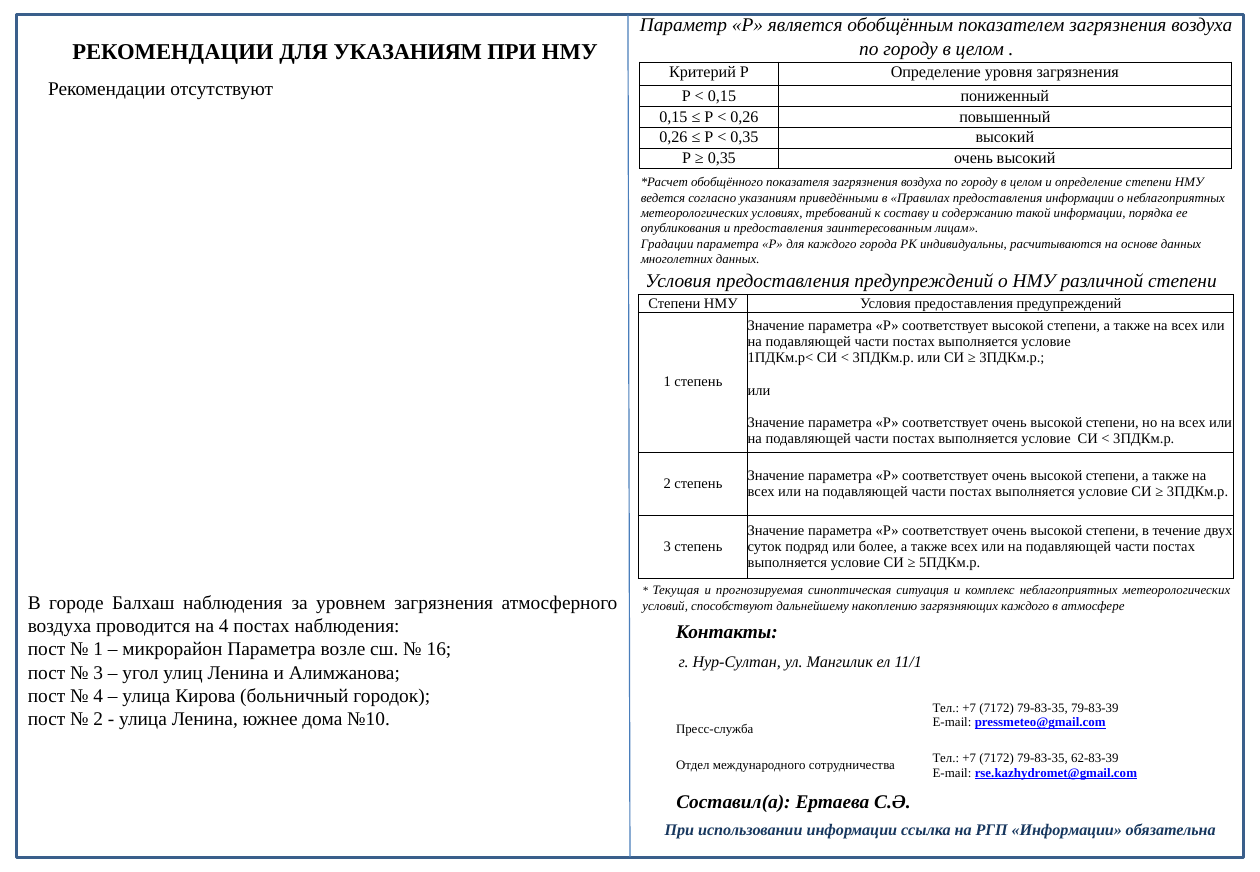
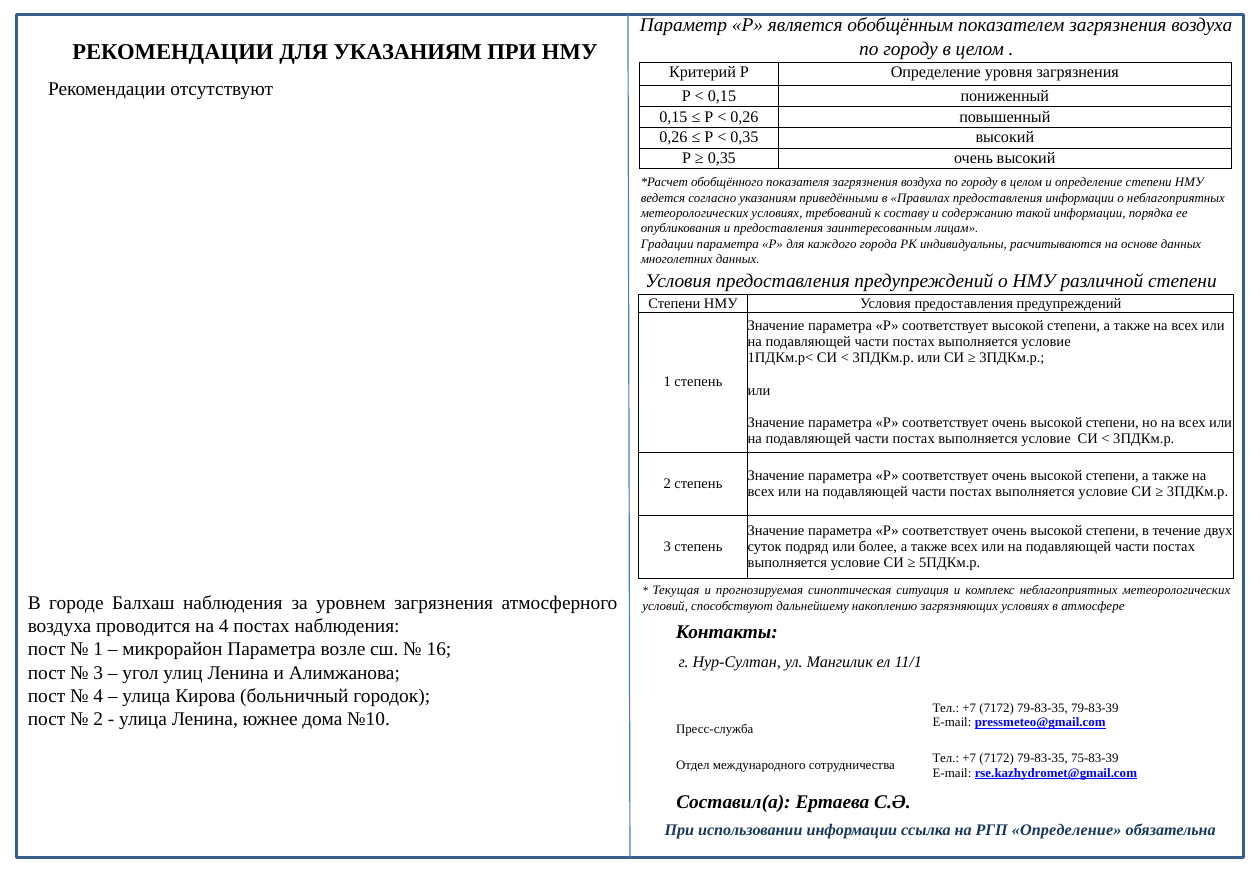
загрязняющих каждого: каждого -> условиях
62-83-39: 62-83-39 -> 75-83-39
РГП Информации: Информации -> Определение
